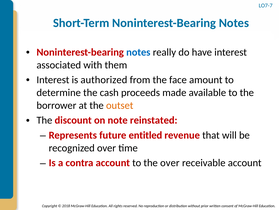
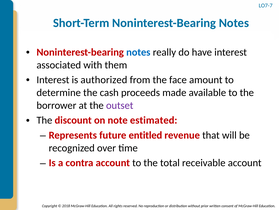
outset colour: orange -> purple
reinstated: reinstated -> estimated
the over: over -> total
